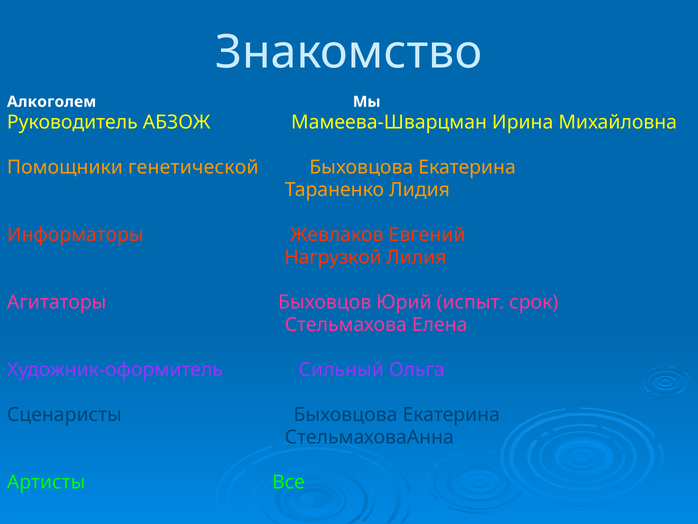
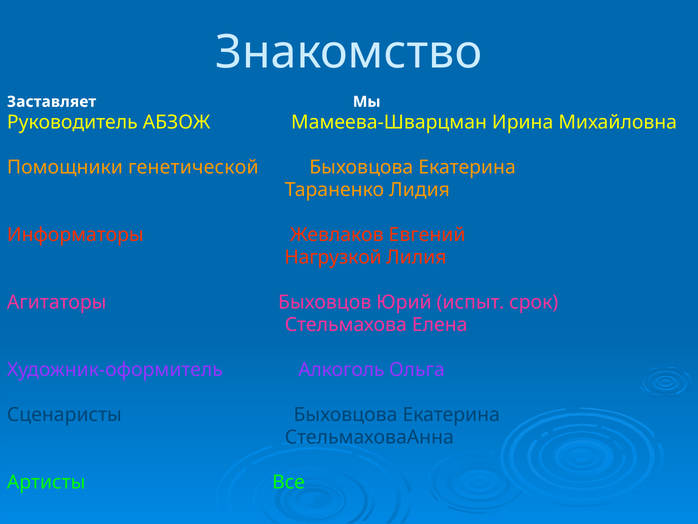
Алкоголем: Алкоголем -> Заставляет
Сильный: Сильный -> Алкоголь
